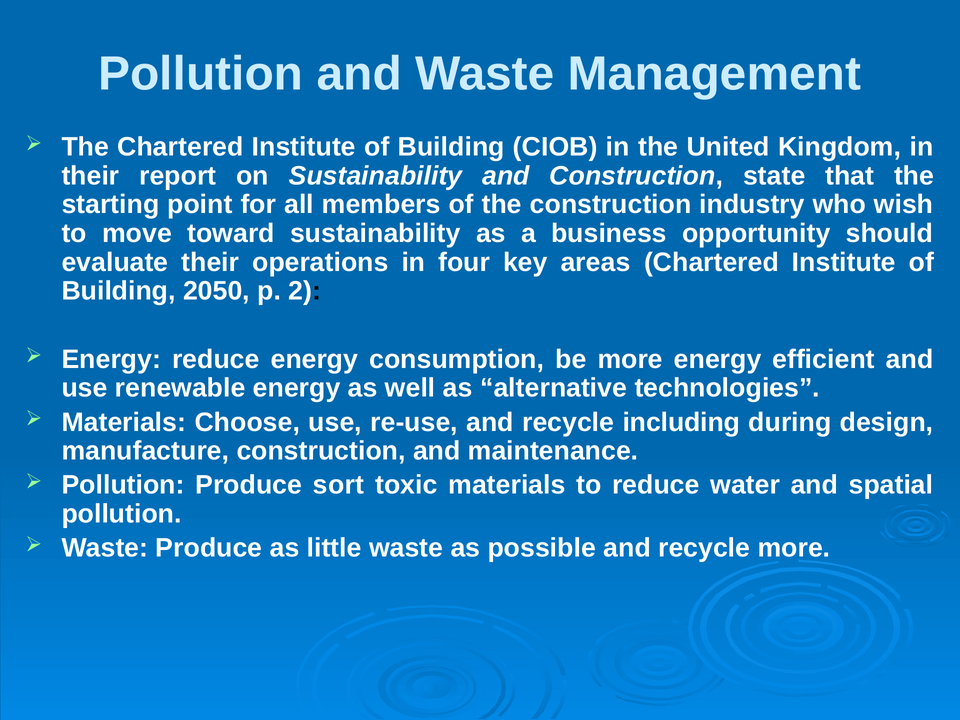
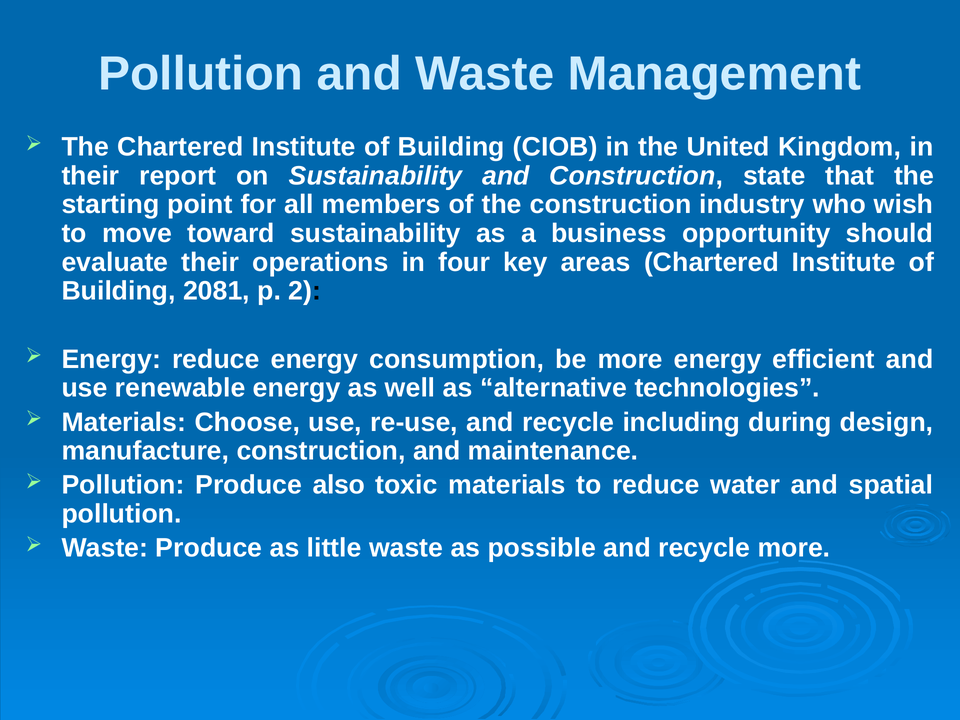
2050: 2050 -> 2081
sort: sort -> also
